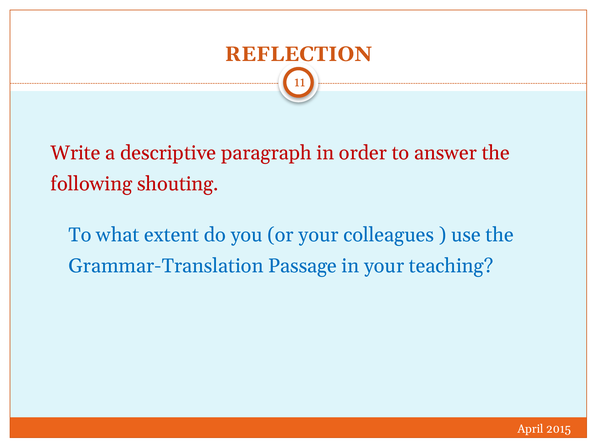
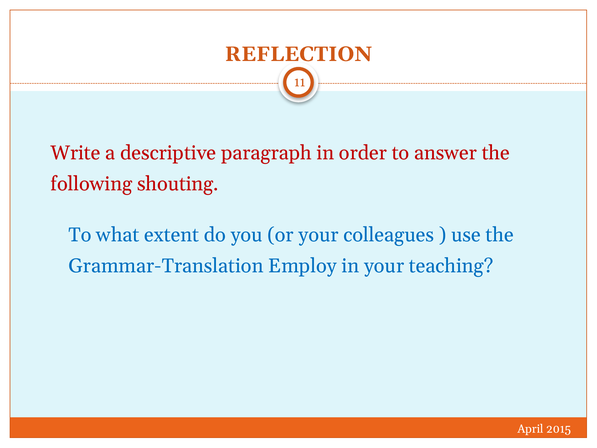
Passage: Passage -> Employ
